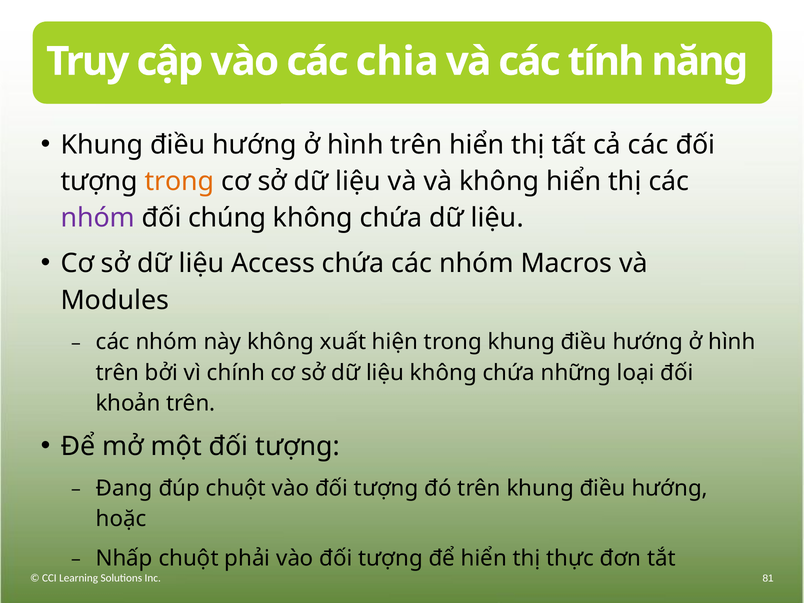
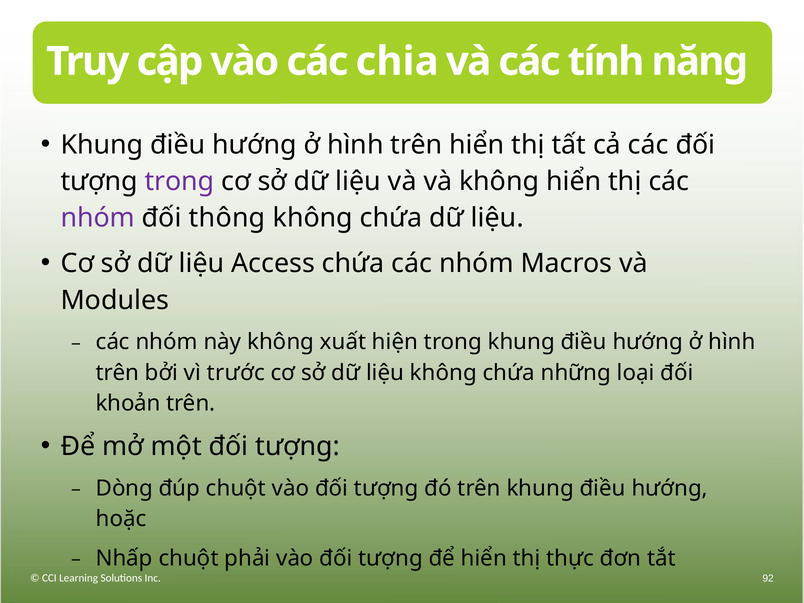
trong at (180, 181) colour: orange -> purple
chúng: chúng -> thông
chính: chính -> trước
Đang: Đang -> Dòng
81: 81 -> 92
